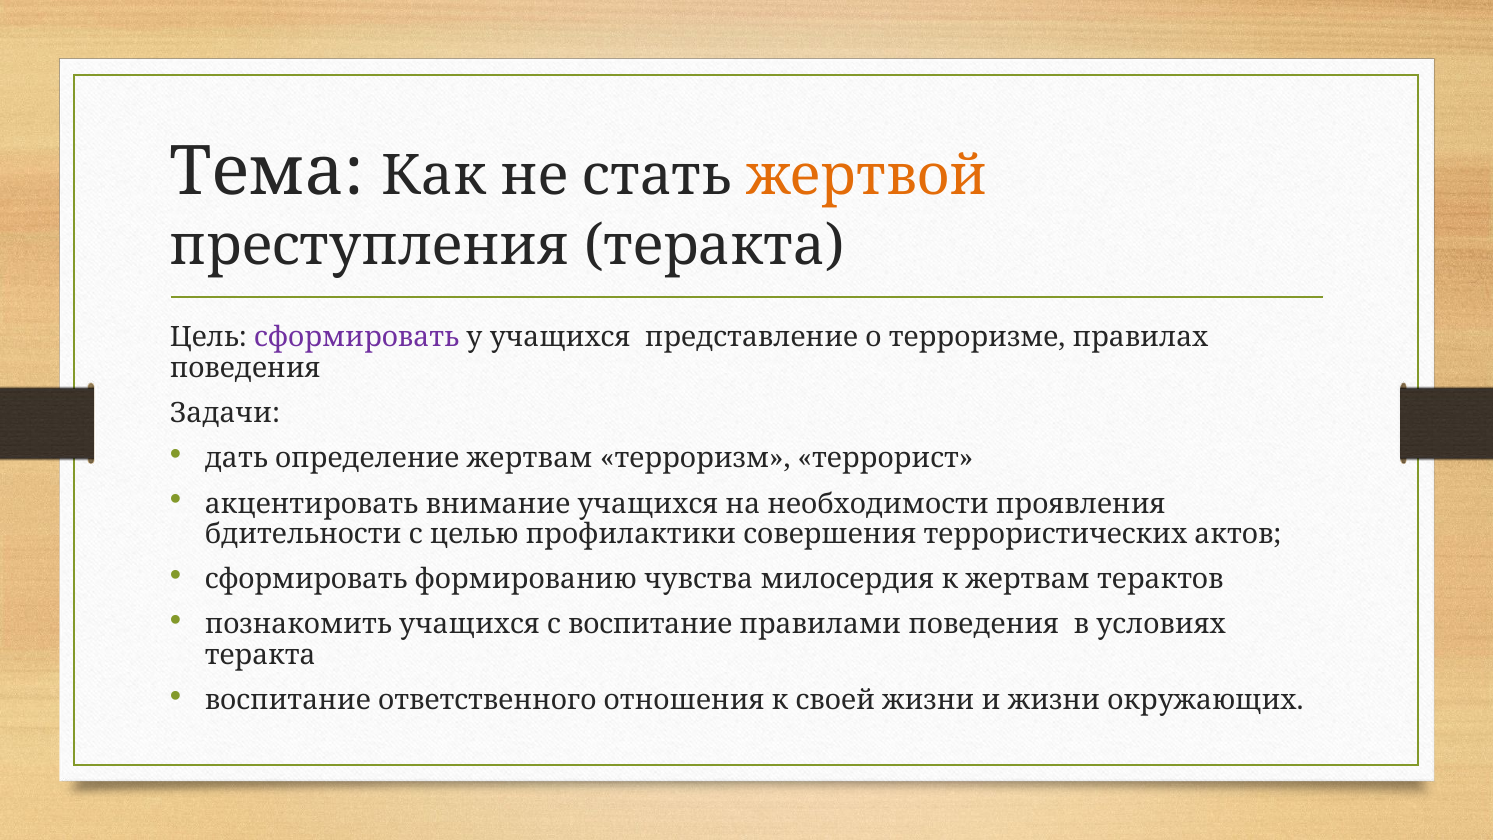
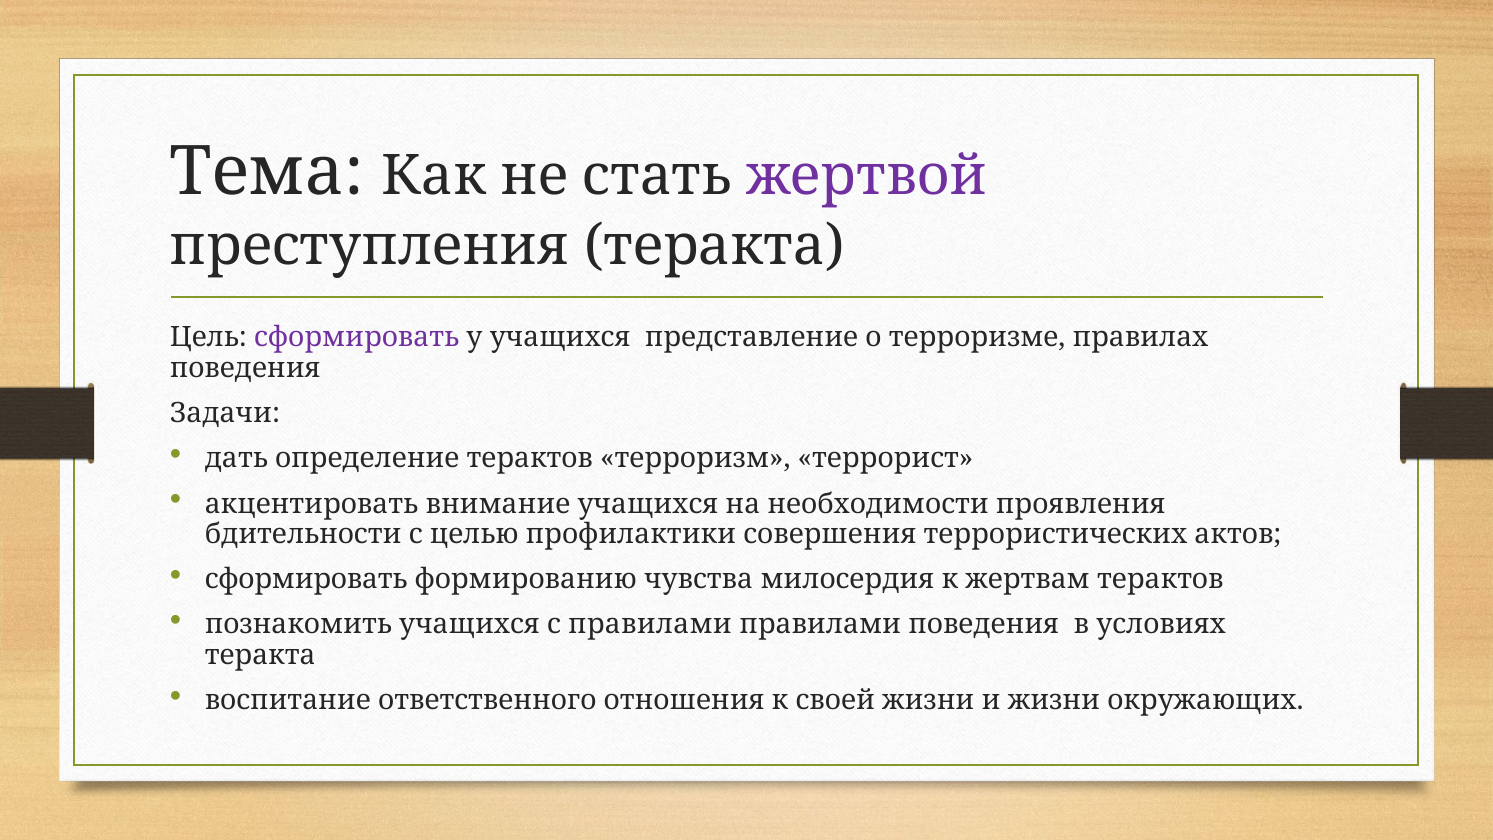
жертвой colour: orange -> purple
определение жертвам: жертвам -> терактов
с воспитание: воспитание -> правилами
